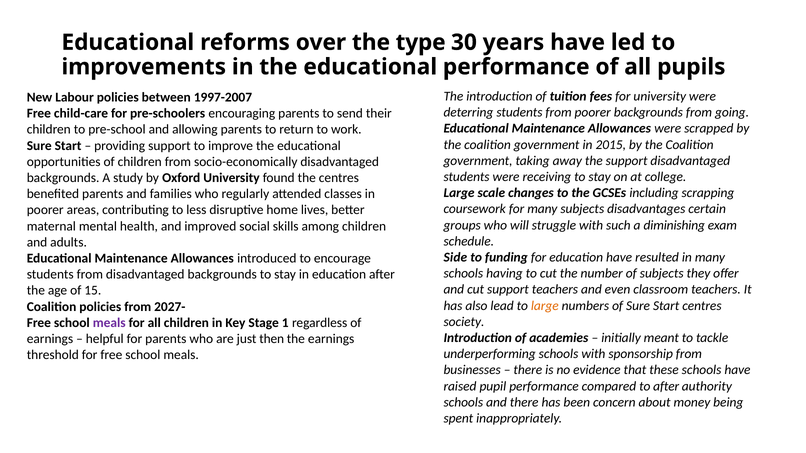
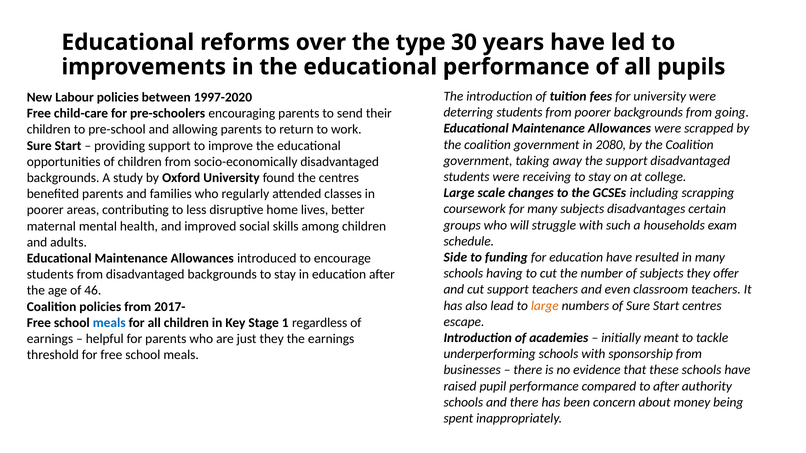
1997-2007: 1997-2007 -> 1997-2020
2015: 2015 -> 2080
diminishing: diminishing -> households
15: 15 -> 46
2027-: 2027- -> 2017-
society: society -> escape
meals at (109, 323) colour: purple -> blue
just then: then -> they
